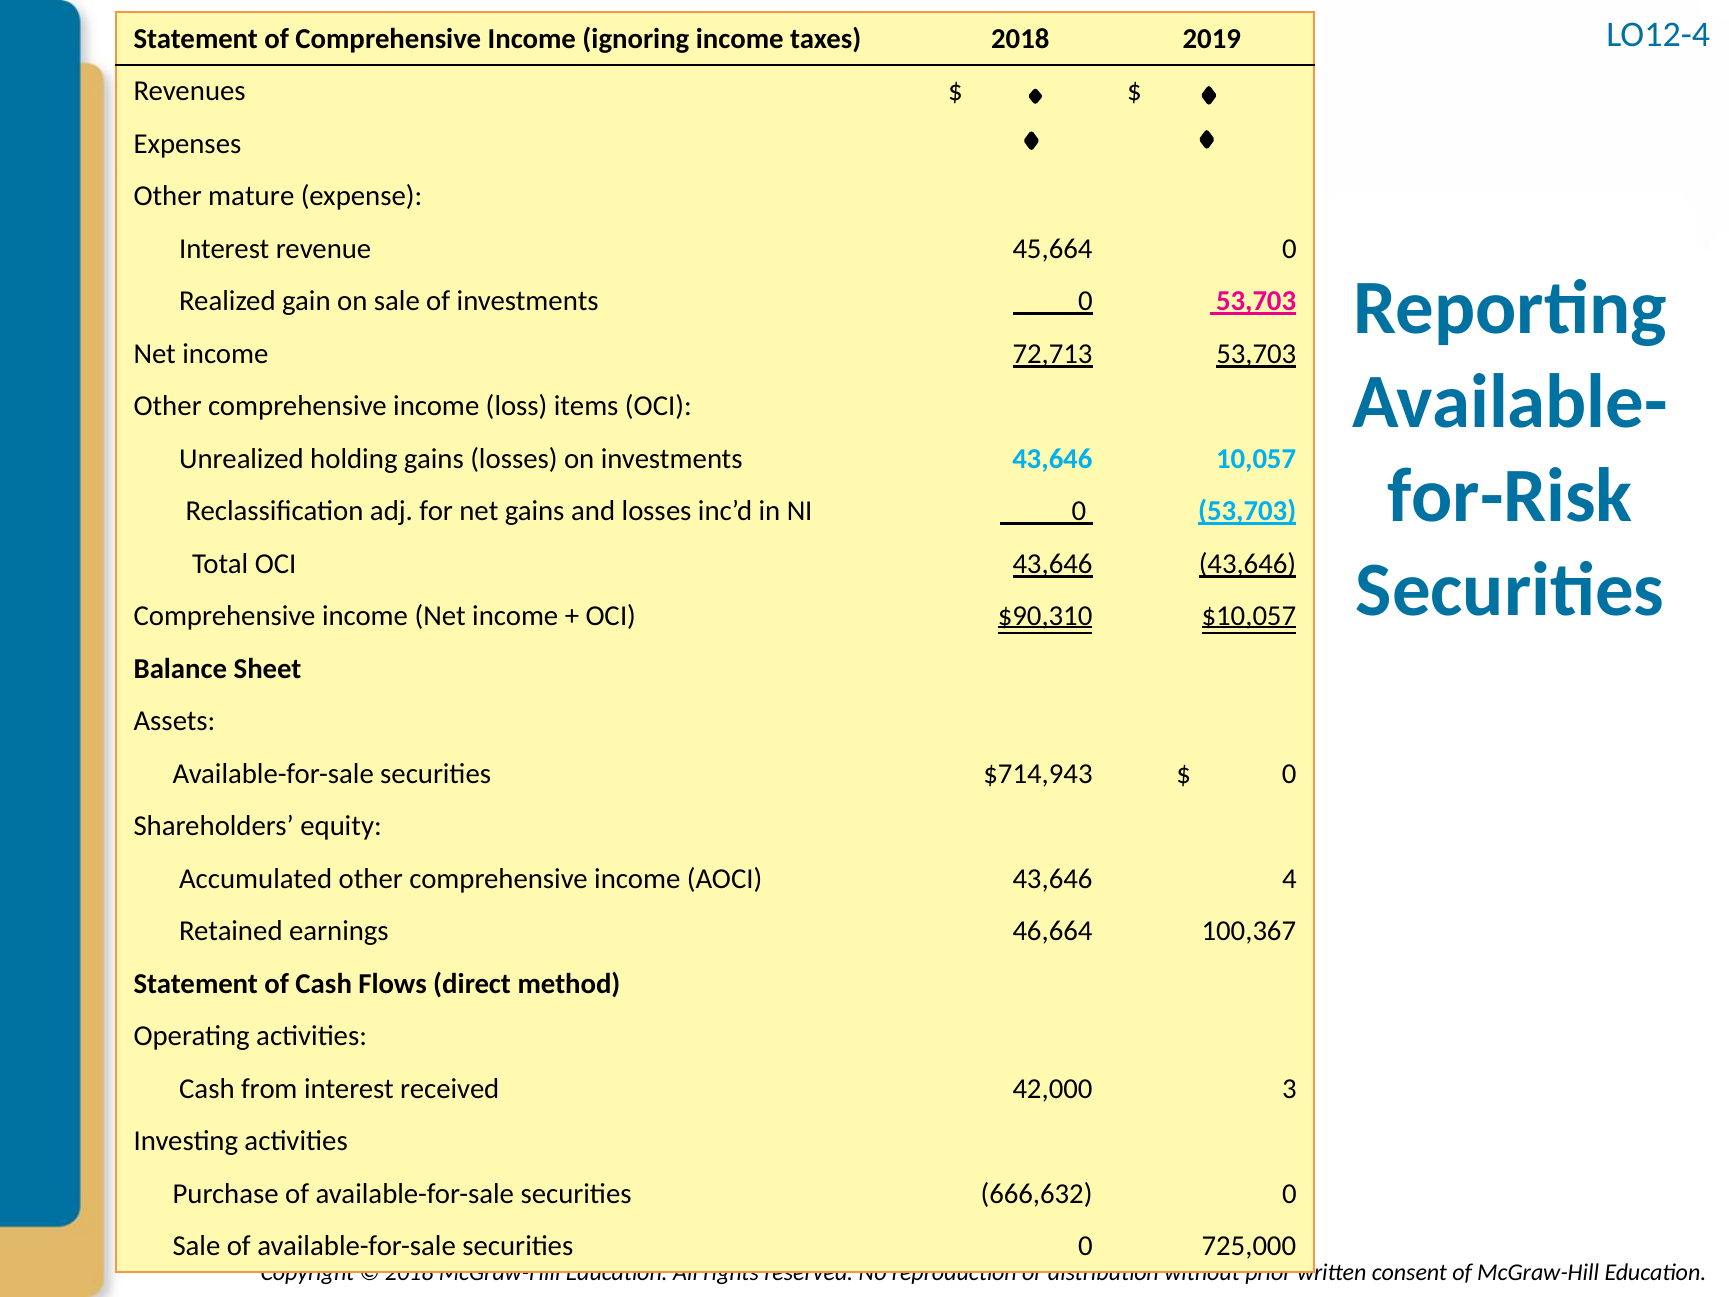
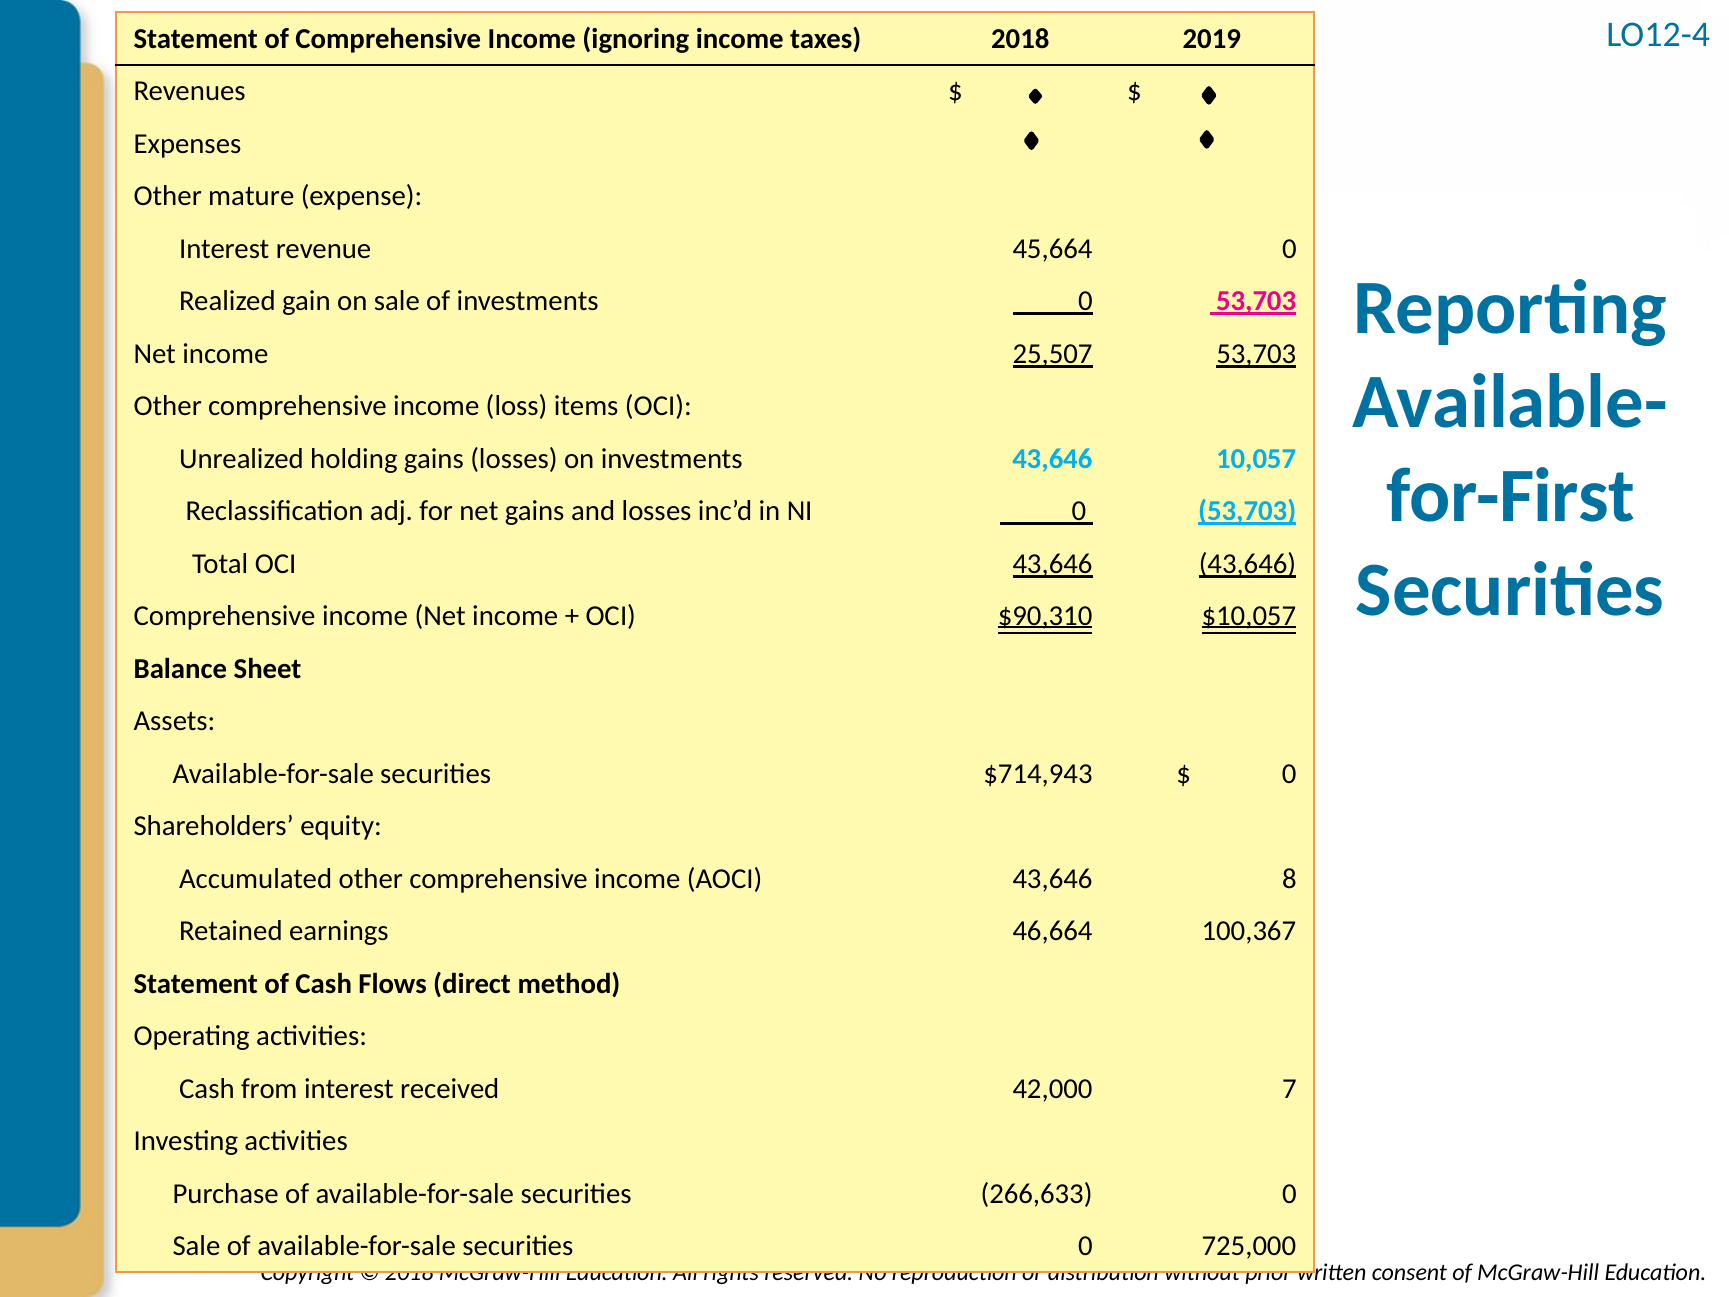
72,713: 72,713 -> 25,507
for-Risk: for-Risk -> for-First
4: 4 -> 8
3: 3 -> 7
666,632: 666,632 -> 266,633
